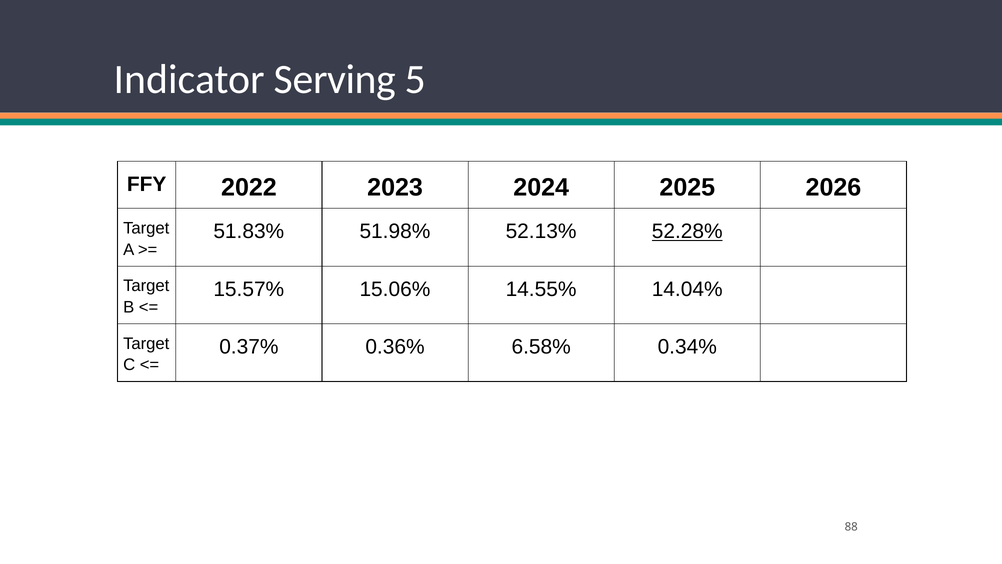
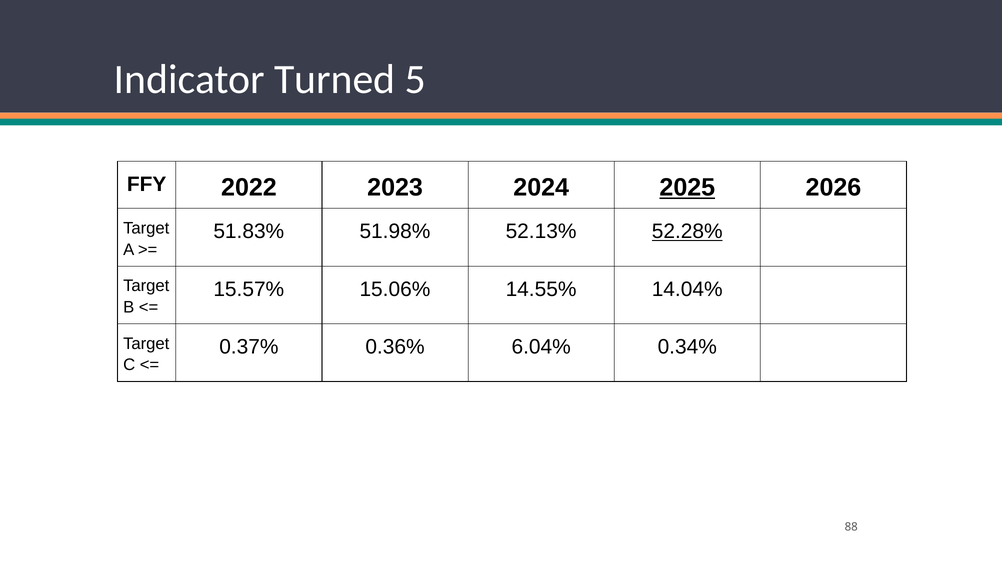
Serving: Serving -> Turned
2025 underline: none -> present
6.58%: 6.58% -> 6.04%
